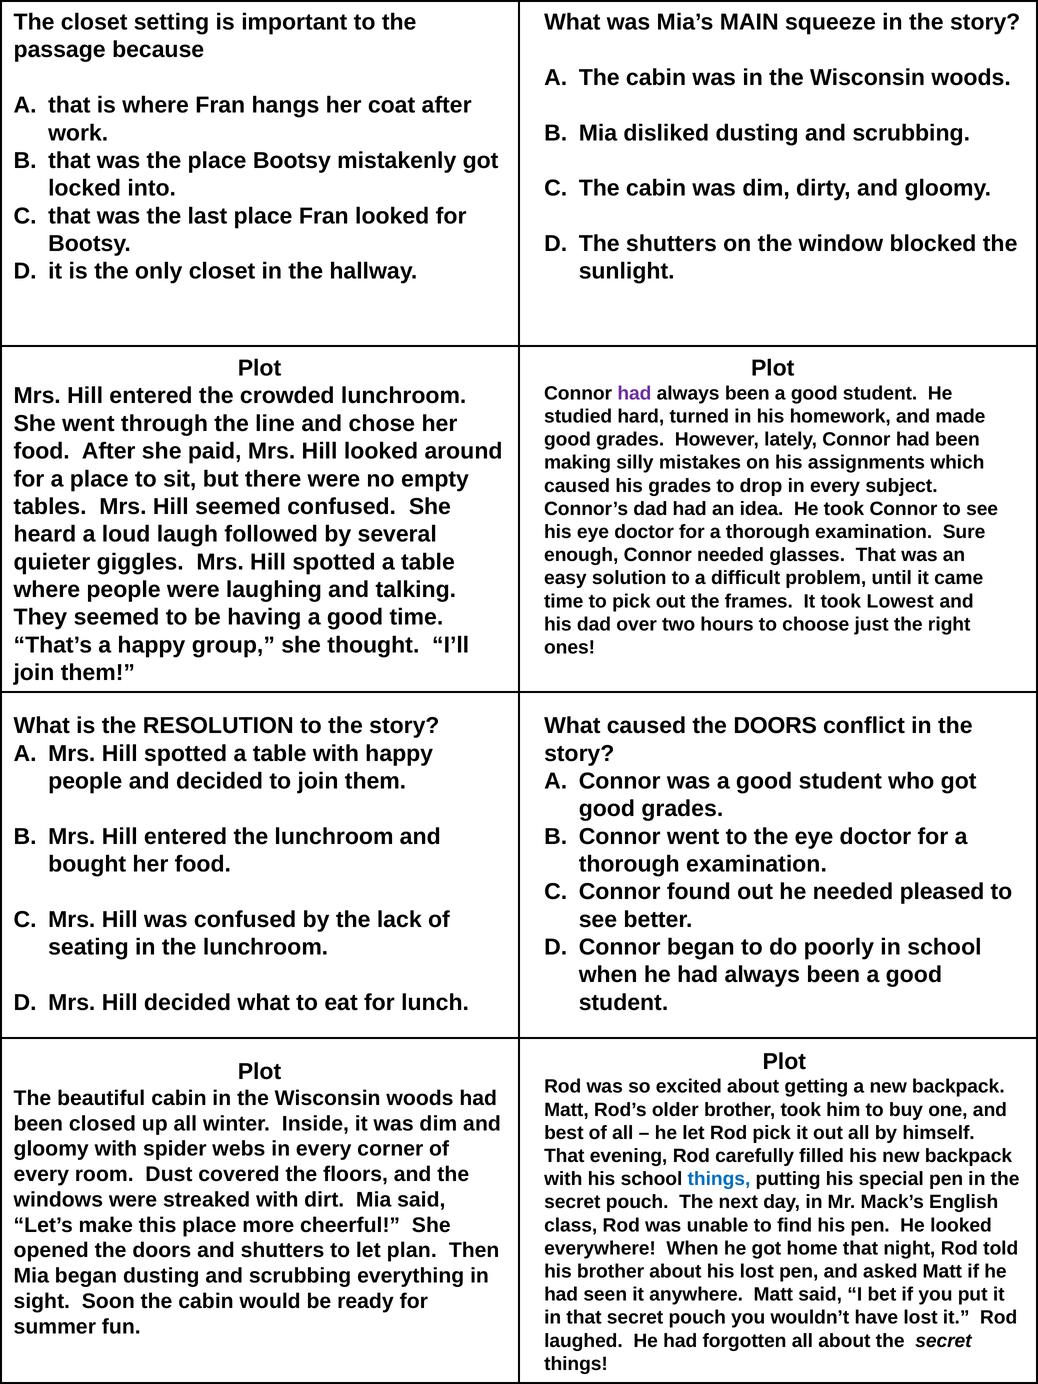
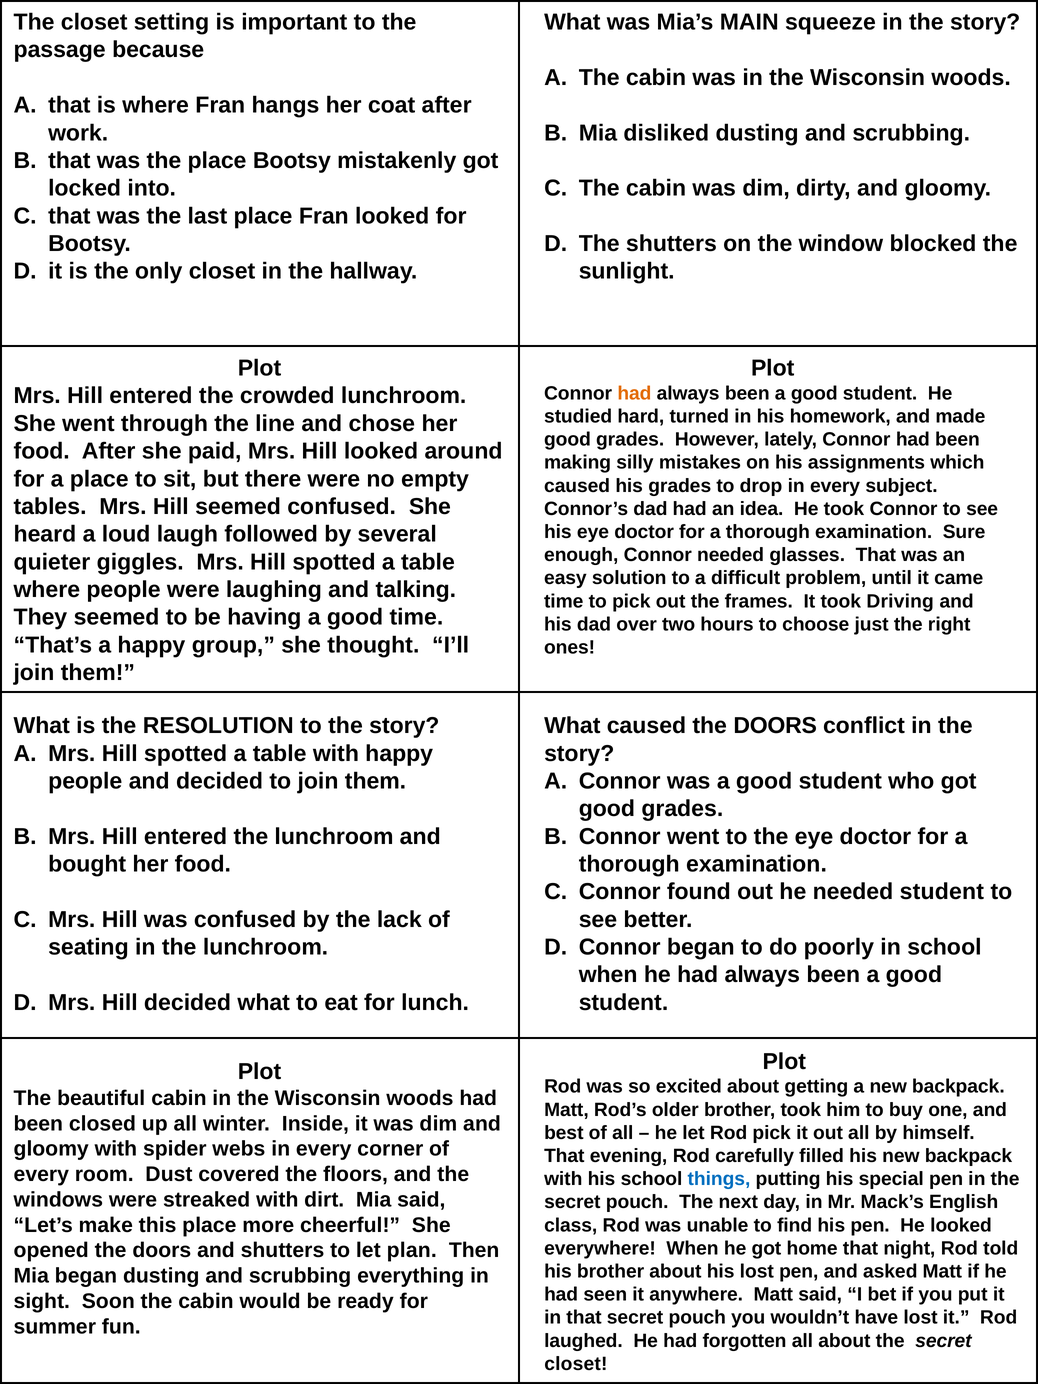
had at (634, 393) colour: purple -> orange
Lowest: Lowest -> Driving
needed pleased: pleased -> student
things at (576, 1364): things -> closet
